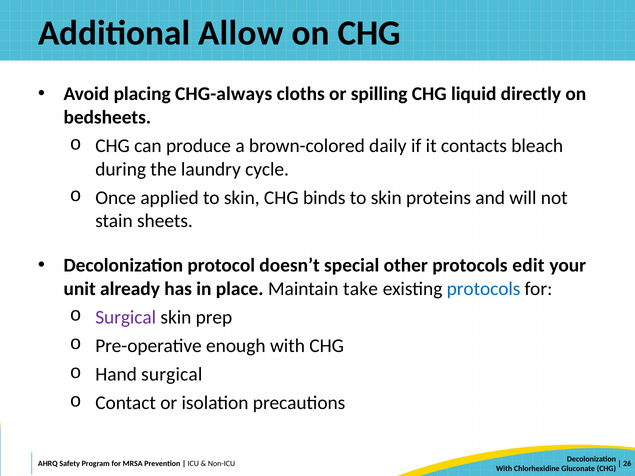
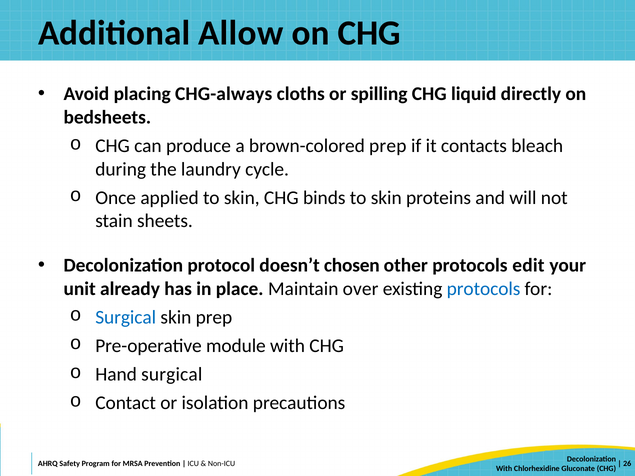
brown-colored daily: daily -> prep
special: special -> chosen
take: take -> over
Surgical at (126, 317) colour: purple -> blue
enough: enough -> module
